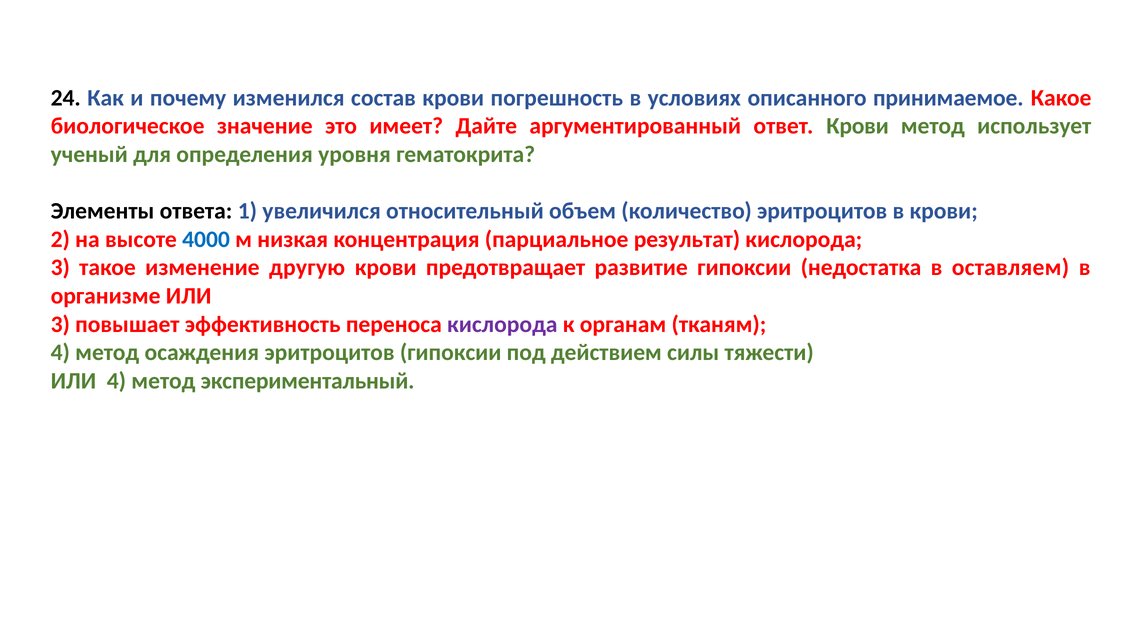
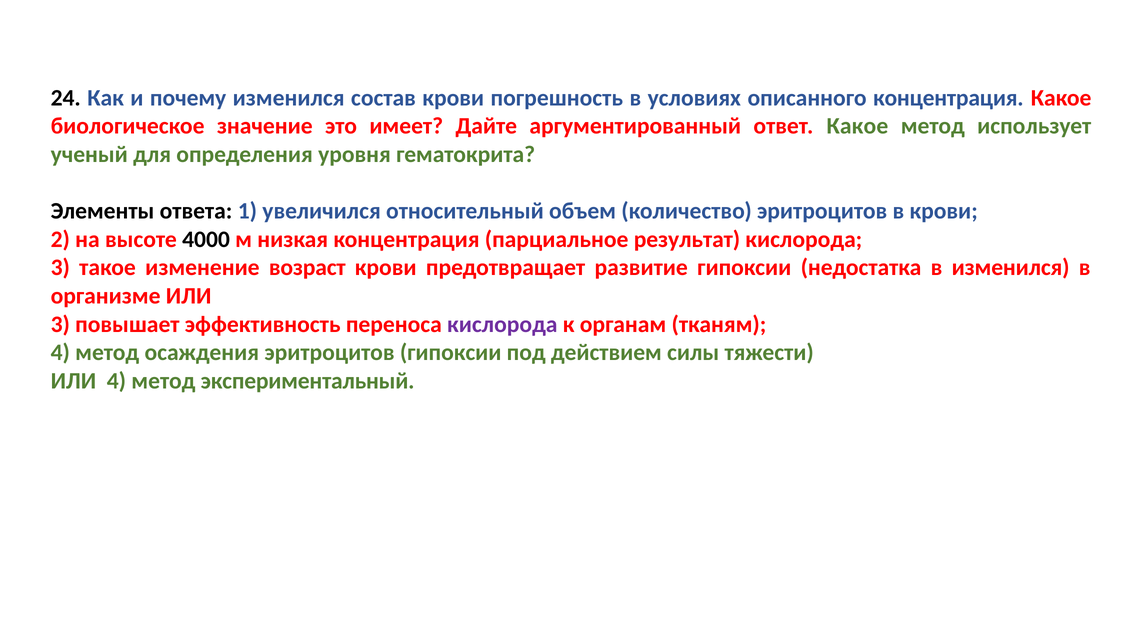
описанного принимаемое: принимаемое -> концентрация
ответ Крови: Крови -> Какое
4000 colour: blue -> black
другую: другую -> возраст
в оставляем: оставляем -> изменился
